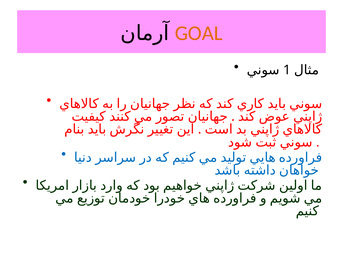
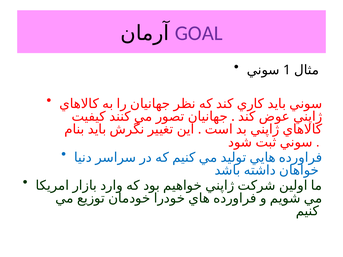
GOAL colour: orange -> purple
